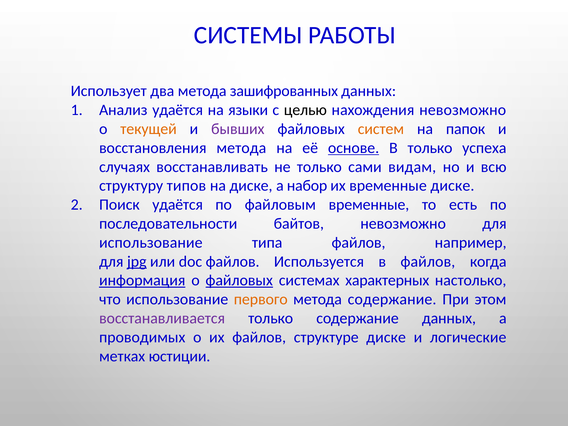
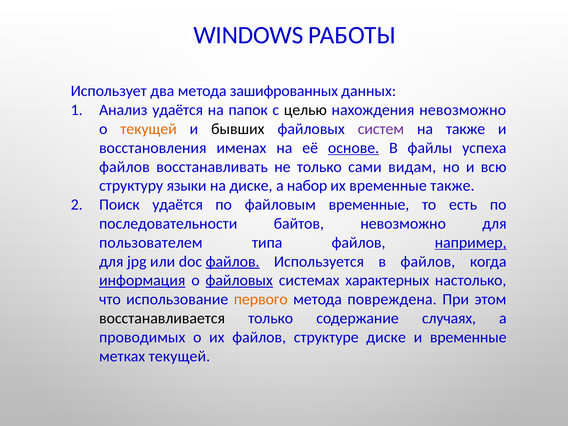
СИСТЕМЫ: СИСТЕМЫ -> WINDOWS
языки: языки -> папок
бывших colour: purple -> black
систем colour: orange -> purple
на папок: папок -> также
восстановления метода: метода -> именах
В только: только -> файлы
случаях at (125, 167): случаях -> файлов
типов: типов -> языки
временные диске: диске -> также
использование at (151, 243): использование -> пользователем
например underline: none -> present
jpg underline: present -> none
файлов at (233, 262) underline: none -> present
метода содержание: содержание -> повреждена
восстанавливается colour: purple -> black
содержание данных: данных -> случаях
и логические: логические -> временные
метках юстиции: юстиции -> текущей
